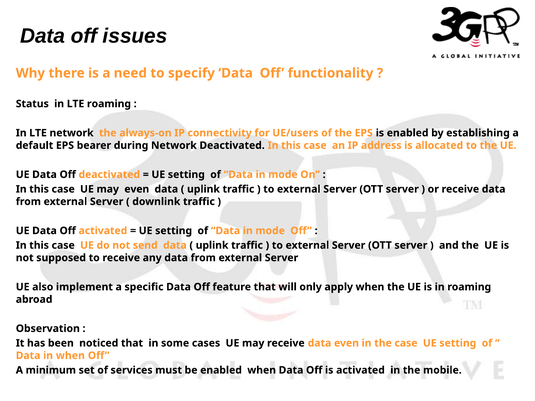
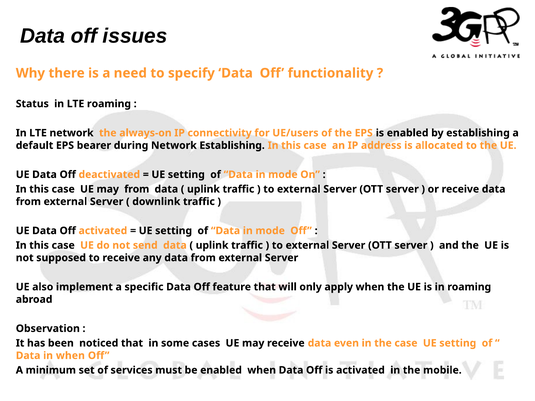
Network Deactivated: Deactivated -> Establishing
may even: even -> from
